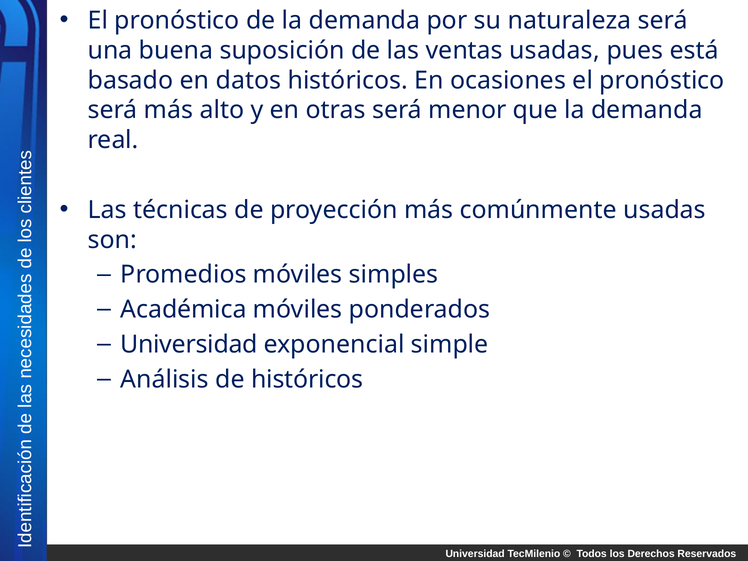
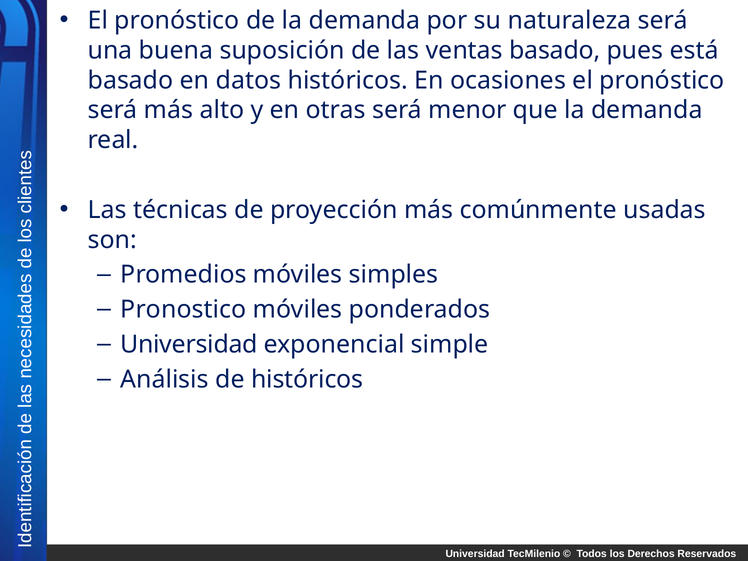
ventas usadas: usadas -> basado
Académica: Académica -> Pronostico
